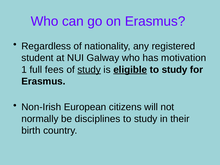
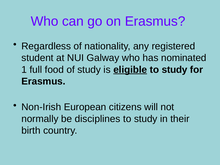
motivation: motivation -> nominated
fees: fees -> food
study at (89, 70) underline: present -> none
